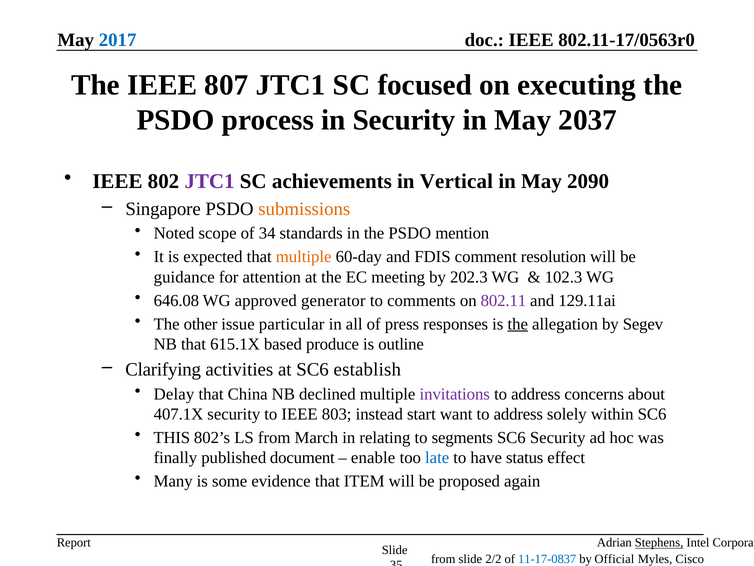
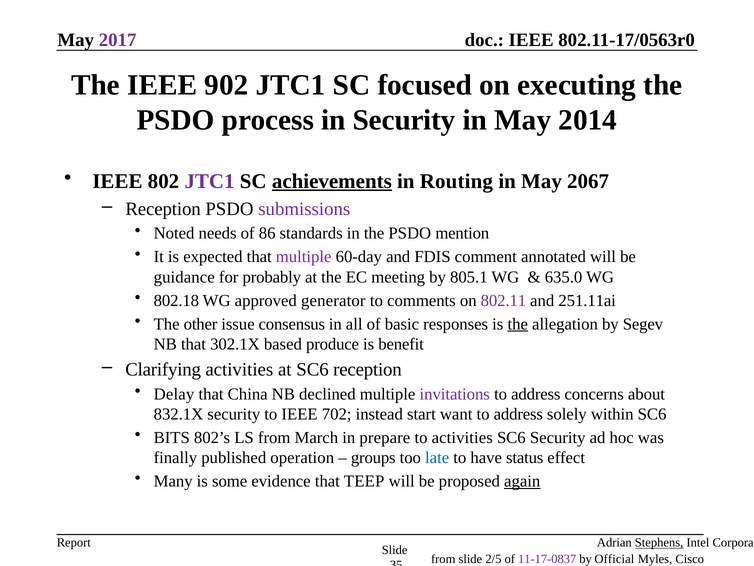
2017 colour: blue -> purple
807: 807 -> 902
2037: 2037 -> 2014
achievements underline: none -> present
Vertical: Vertical -> Routing
2090: 2090 -> 2067
Singapore at (163, 209): Singapore -> Reception
submissions colour: orange -> purple
scope: scope -> needs
34: 34 -> 86
multiple at (304, 257) colour: orange -> purple
resolution: resolution -> annotated
attention: attention -> probably
202.3: 202.3 -> 805.1
102.3: 102.3 -> 635.0
646.08: 646.08 -> 802.18
129.11ai: 129.11ai -> 251.11ai
particular: particular -> consensus
press: press -> basic
615.1X: 615.1X -> 302.1X
outline: outline -> benefit
SC6 establish: establish -> reception
407.1X: 407.1X -> 832.1X
803: 803 -> 702
THIS: THIS -> BITS
relating: relating -> prepare
to segments: segments -> activities
document: document -> operation
enable: enable -> groups
ITEM: ITEM -> TEEP
again underline: none -> present
2/2: 2/2 -> 2/5
11-17-0837 colour: blue -> purple
